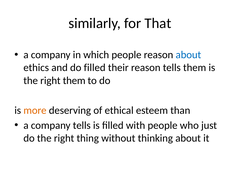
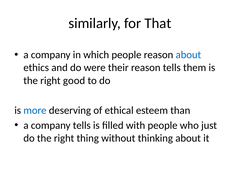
do filled: filled -> were
right them: them -> good
more colour: orange -> blue
